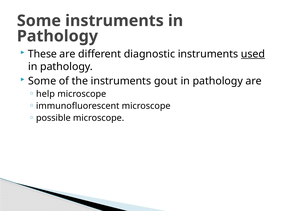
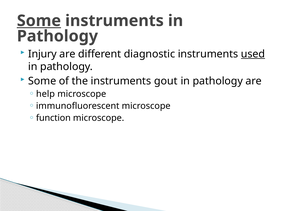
Some at (39, 21) underline: none -> present
These: These -> Injury
possible: possible -> function
